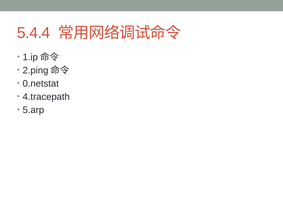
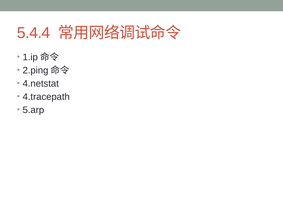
0.netstat: 0.netstat -> 4.netstat
